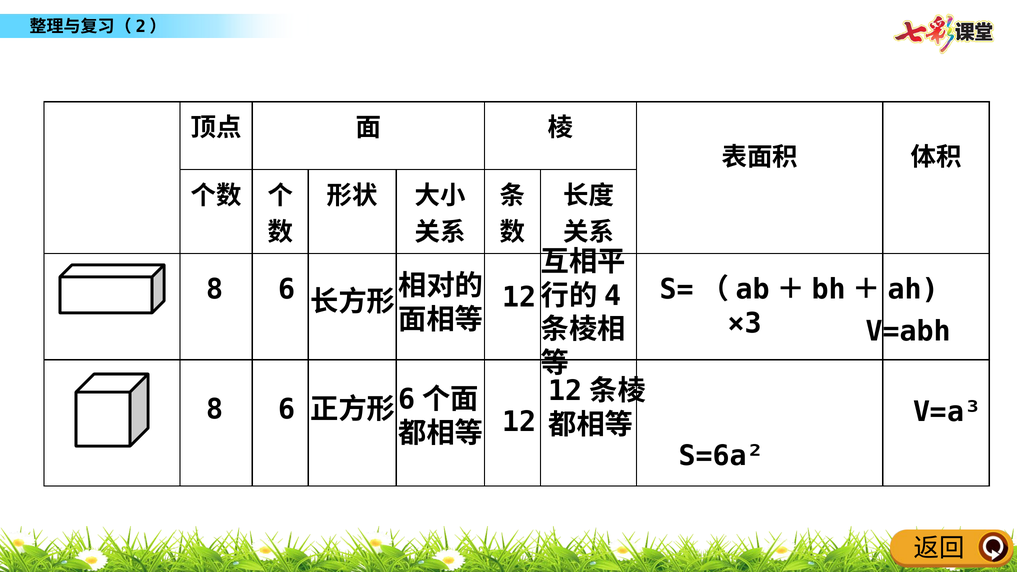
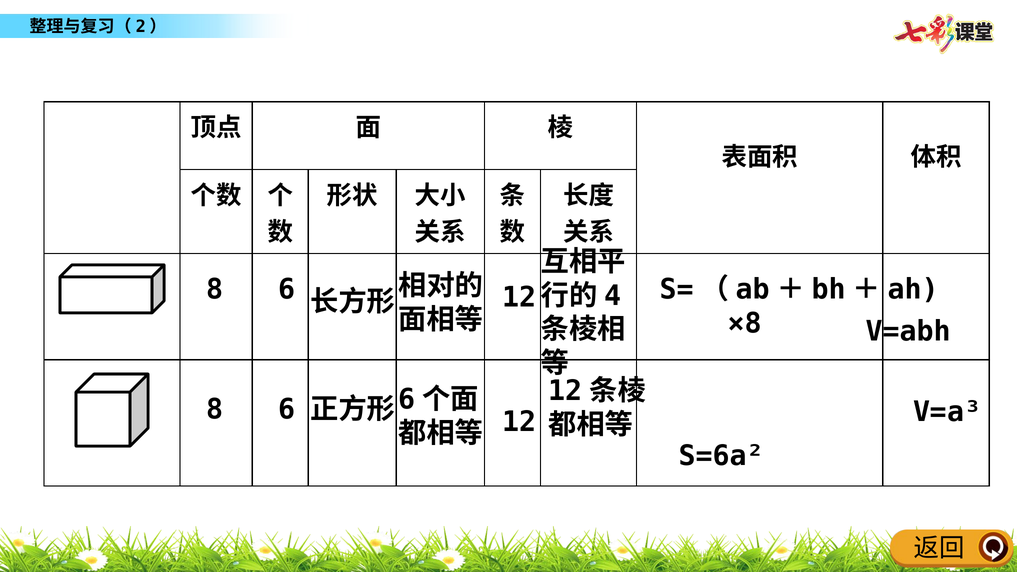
×3: ×3 -> ×8
